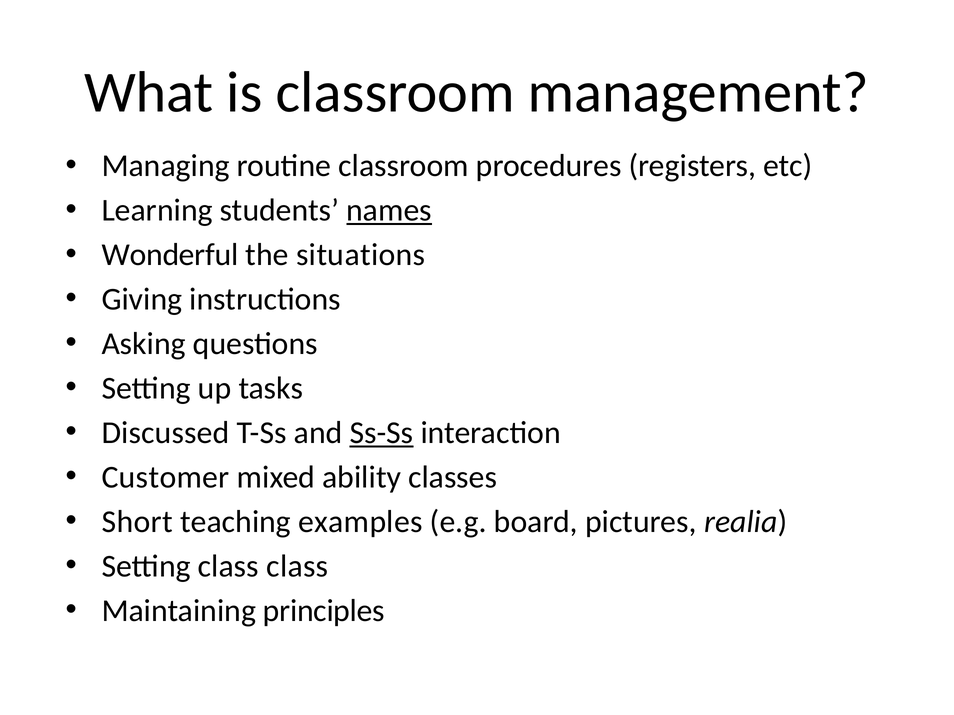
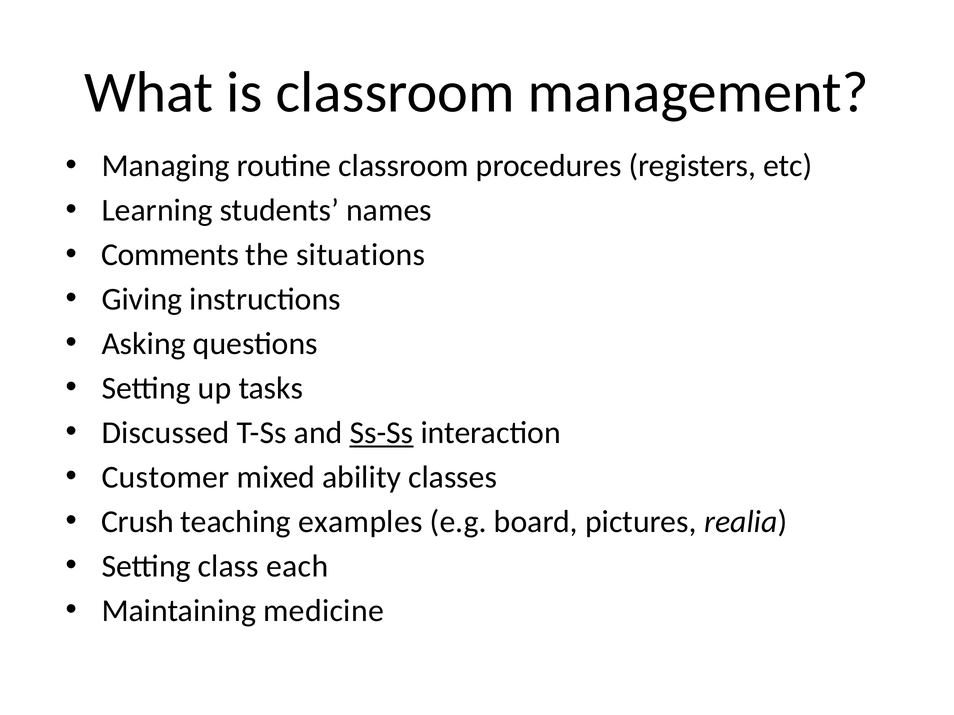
names underline: present -> none
Wonderful: Wonderful -> Comments
Short: Short -> Crush
class class: class -> each
principles: principles -> medicine
